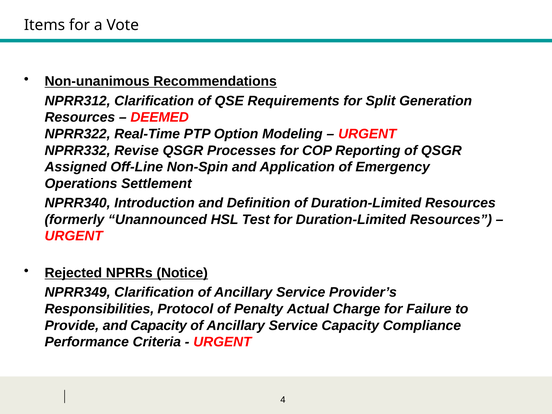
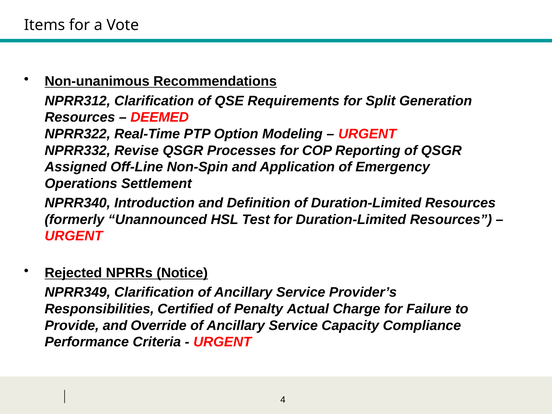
Protocol: Protocol -> Certified
and Capacity: Capacity -> Override
